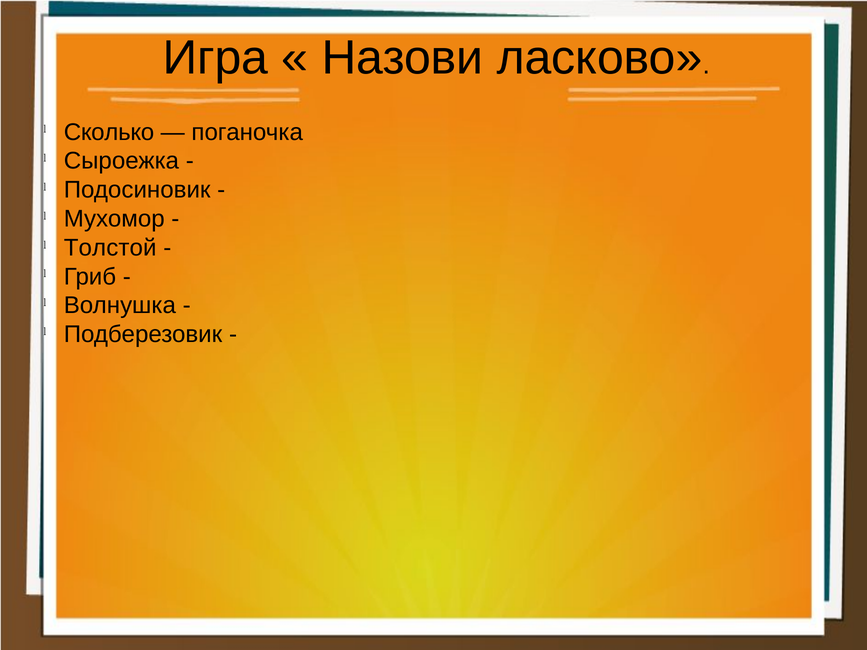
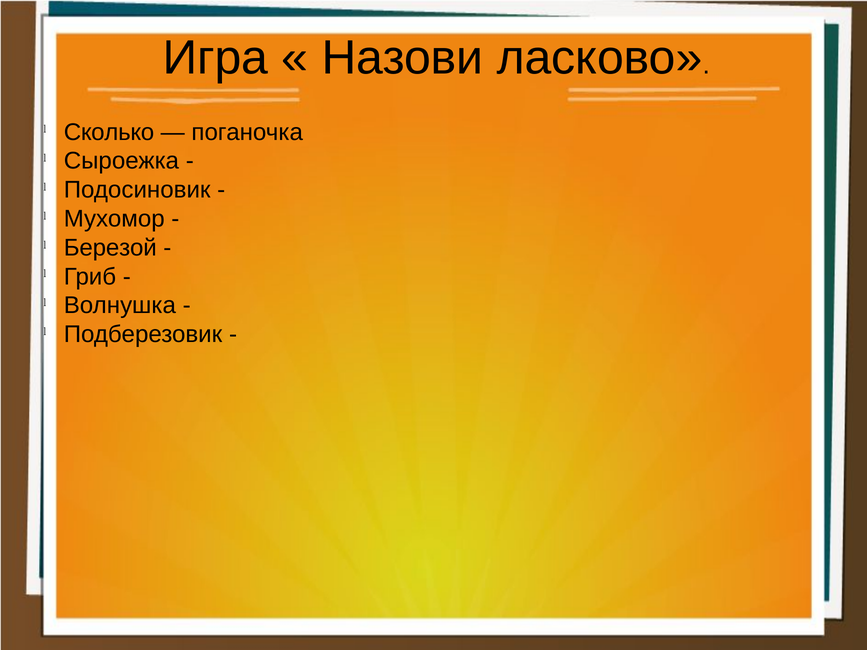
Толстой: Толстой -> Березой
